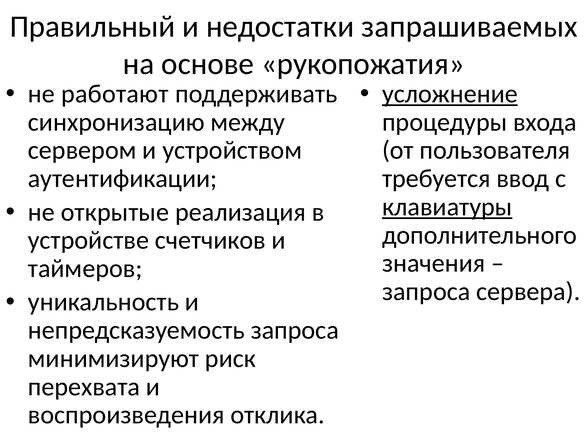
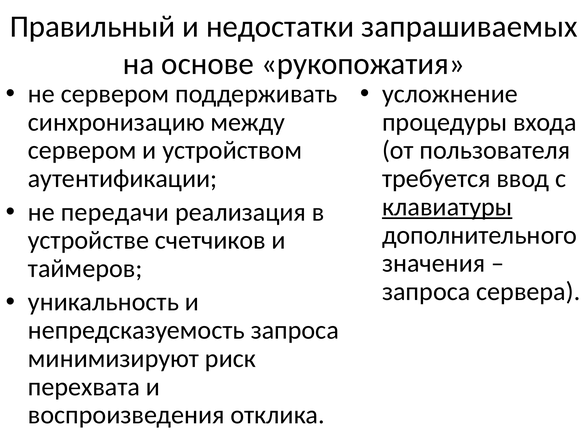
не работают: работают -> сервером
усложнение underline: present -> none
открытые: открытые -> передачи
